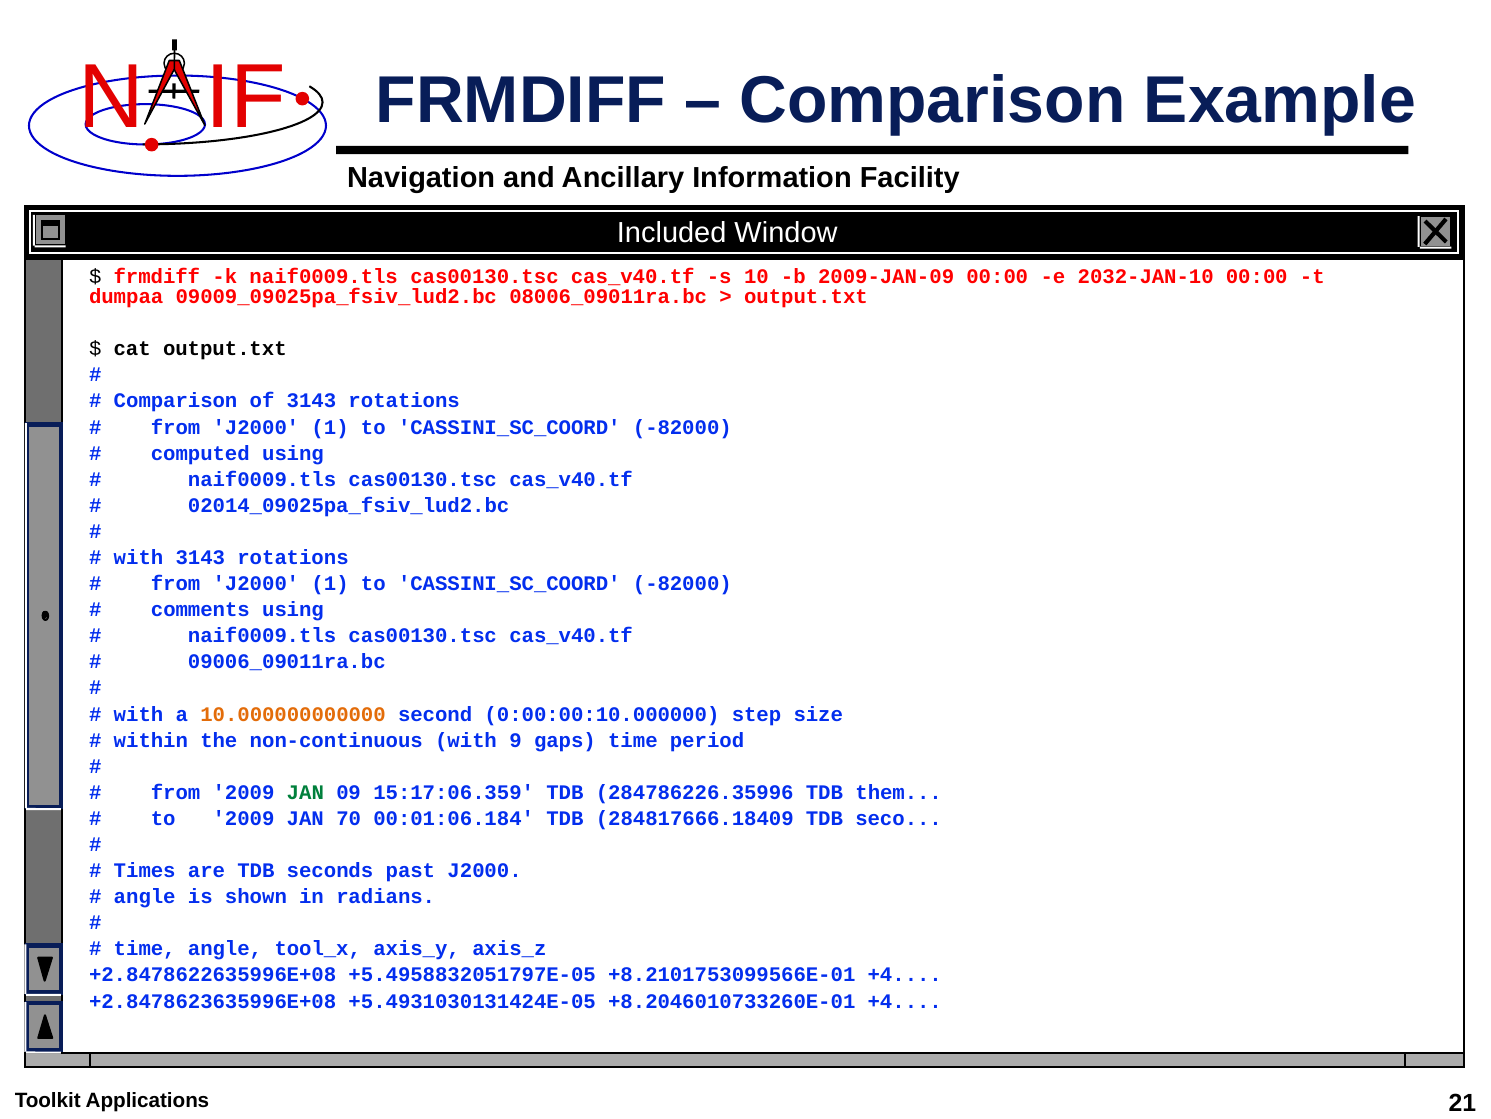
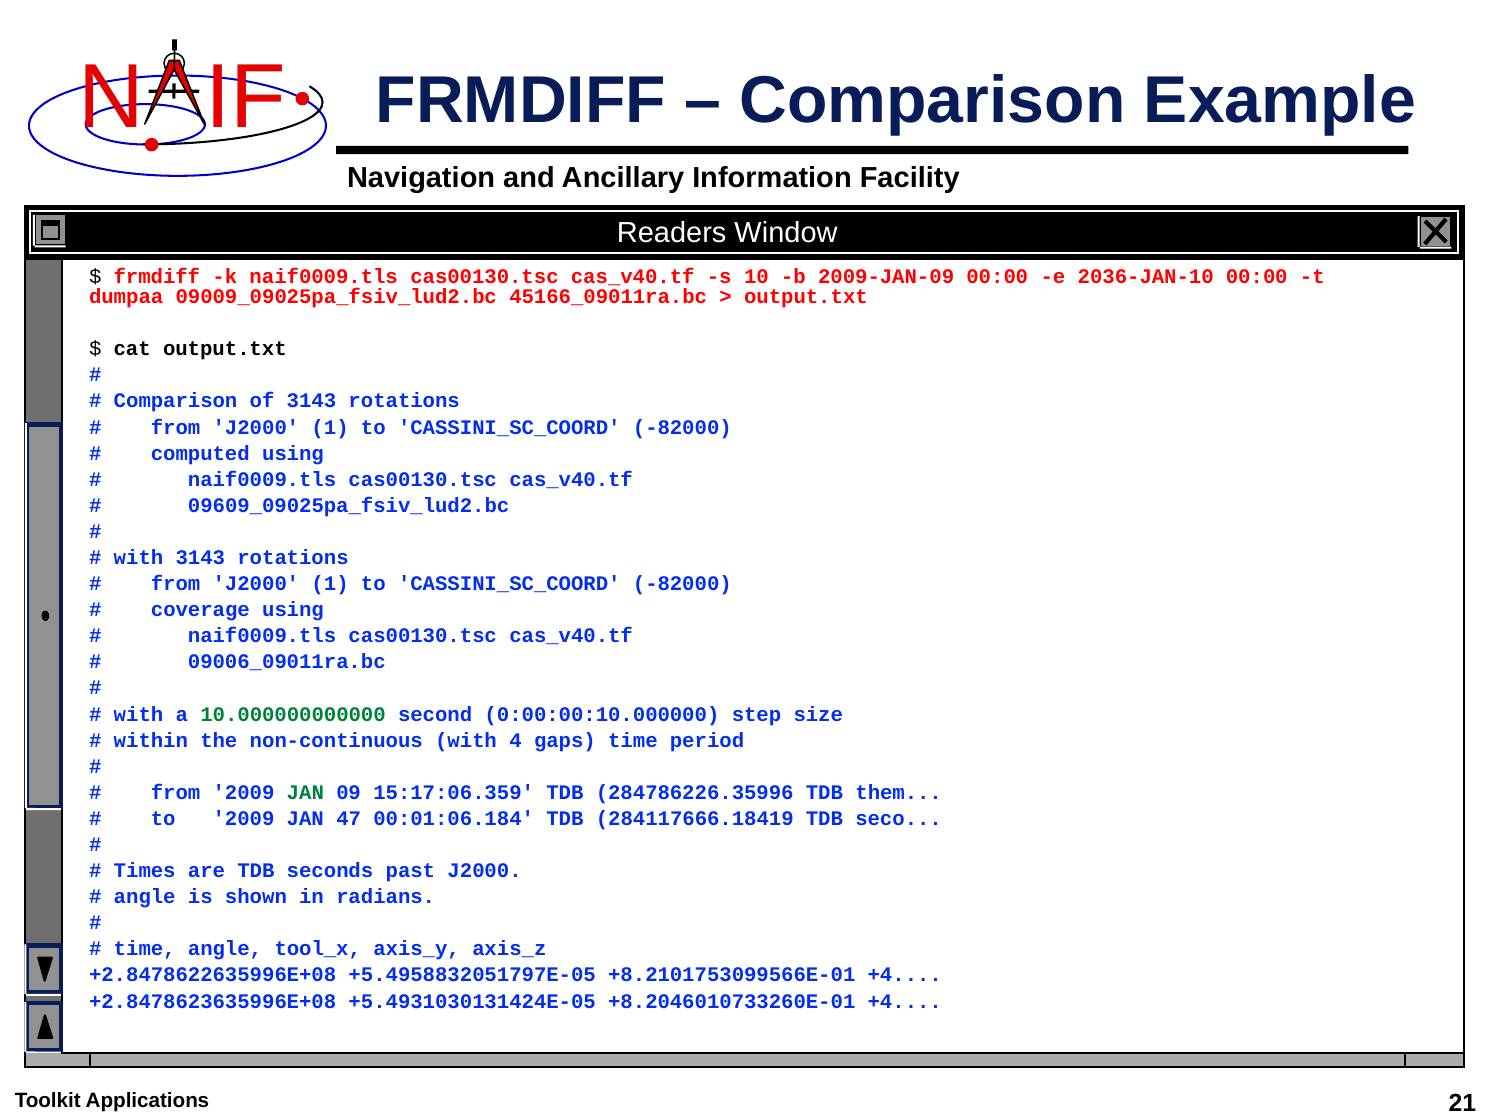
Included: Included -> Readers
2032-JAN-10: 2032-JAN-10 -> 2036-JAN-10
08006_09011ra.bc: 08006_09011ra.bc -> 45166_09011ra.bc
02014_09025pa_fsiv_lud2.bc: 02014_09025pa_fsiv_lud2.bc -> 09609_09025pa_fsiv_lud2.bc
comments: comments -> coverage
10.000000000000 colour: orange -> green
9: 9 -> 4
70: 70 -> 47
284817666.18409: 284817666.18409 -> 284117666.18419
